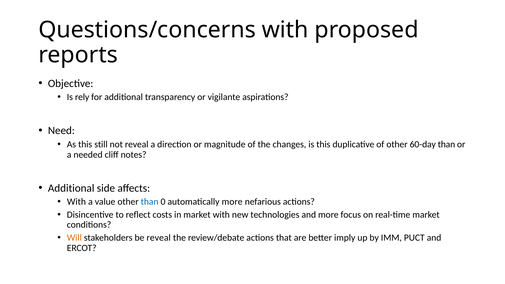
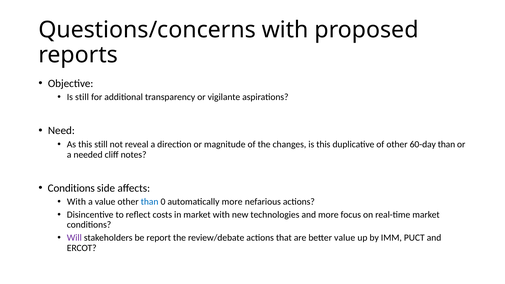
Is rely: rely -> still
Additional at (71, 188): Additional -> Conditions
Will colour: orange -> purple
be reveal: reveal -> report
better imply: imply -> value
